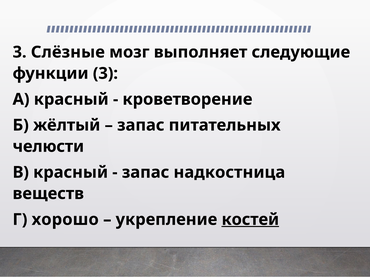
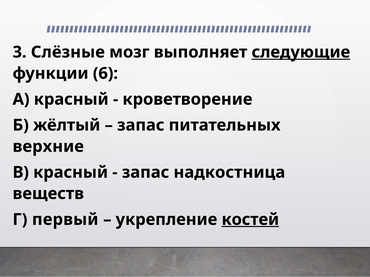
следующие underline: none -> present
функции 3: 3 -> 6
челюсти: челюсти -> верхние
хорошо: хорошо -> первый
